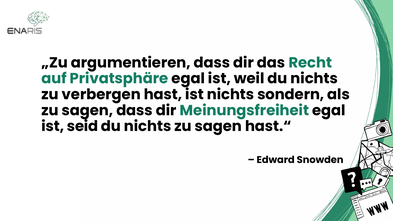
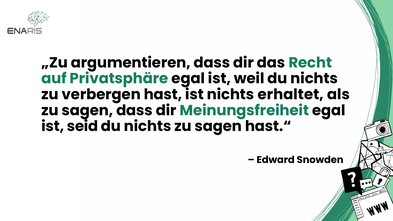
sondern: sondern -> erhaltet
